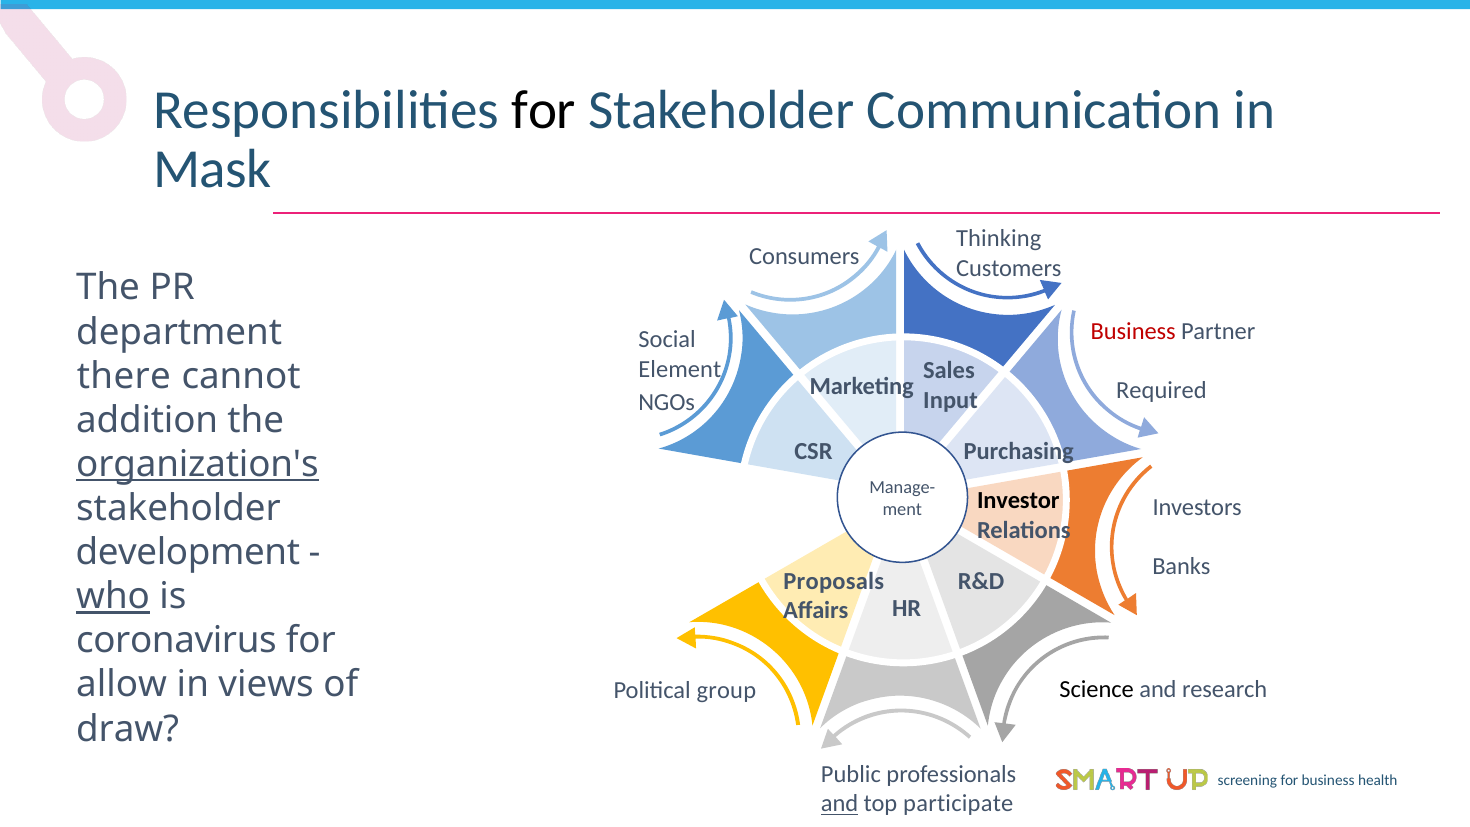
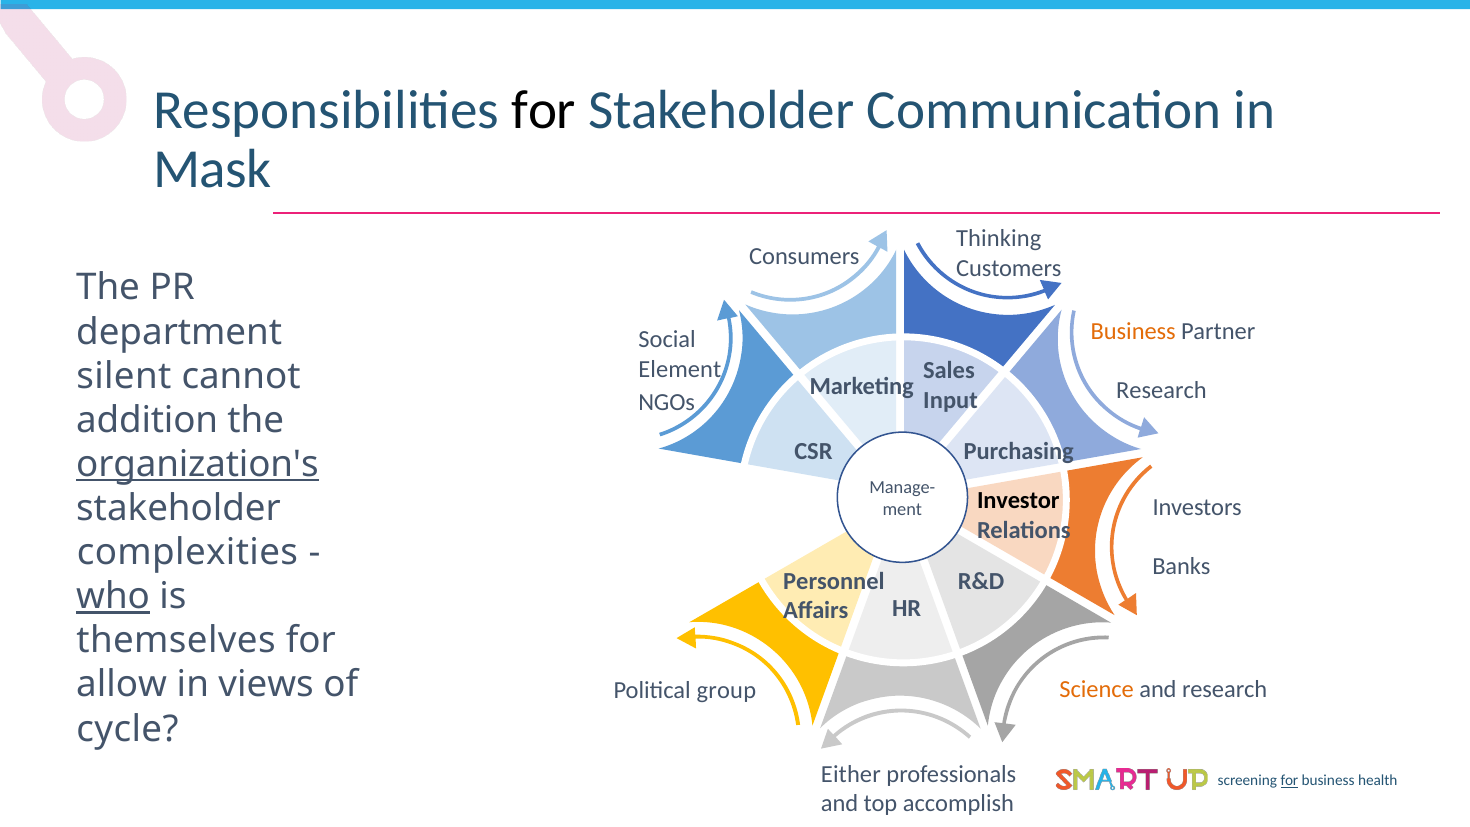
Business at (1133, 331) colour: red -> orange
there: there -> silent
Required at (1161, 391): Required -> Research
development: development -> complexities
Proposals: Proposals -> Personnel
coronavirus: coronavirus -> themselves
Science colour: black -> orange
draw: draw -> cycle
Public: Public -> Either
for at (1289, 780) underline: none -> present
and at (840, 804) underline: present -> none
participate: participate -> accomplish
